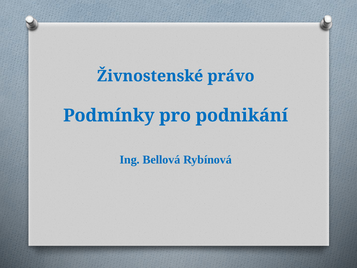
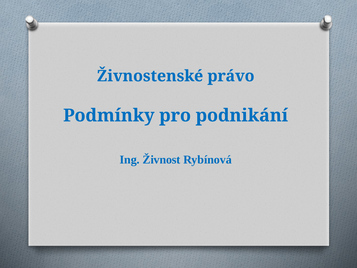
Bellová: Bellová -> Živnost
